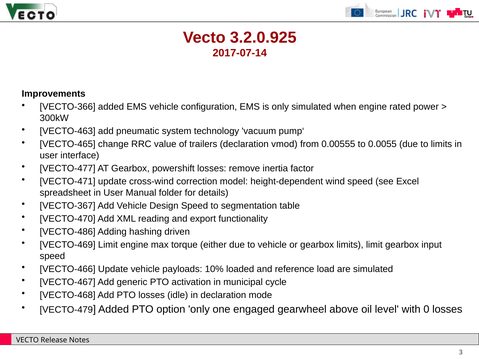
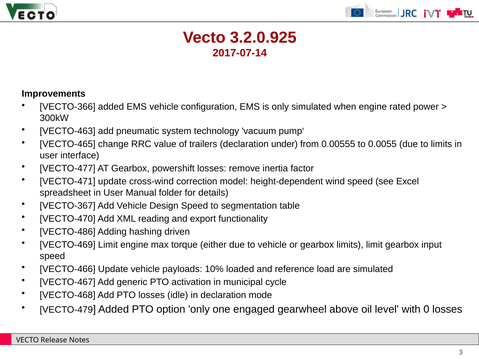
vmod: vmod -> under
